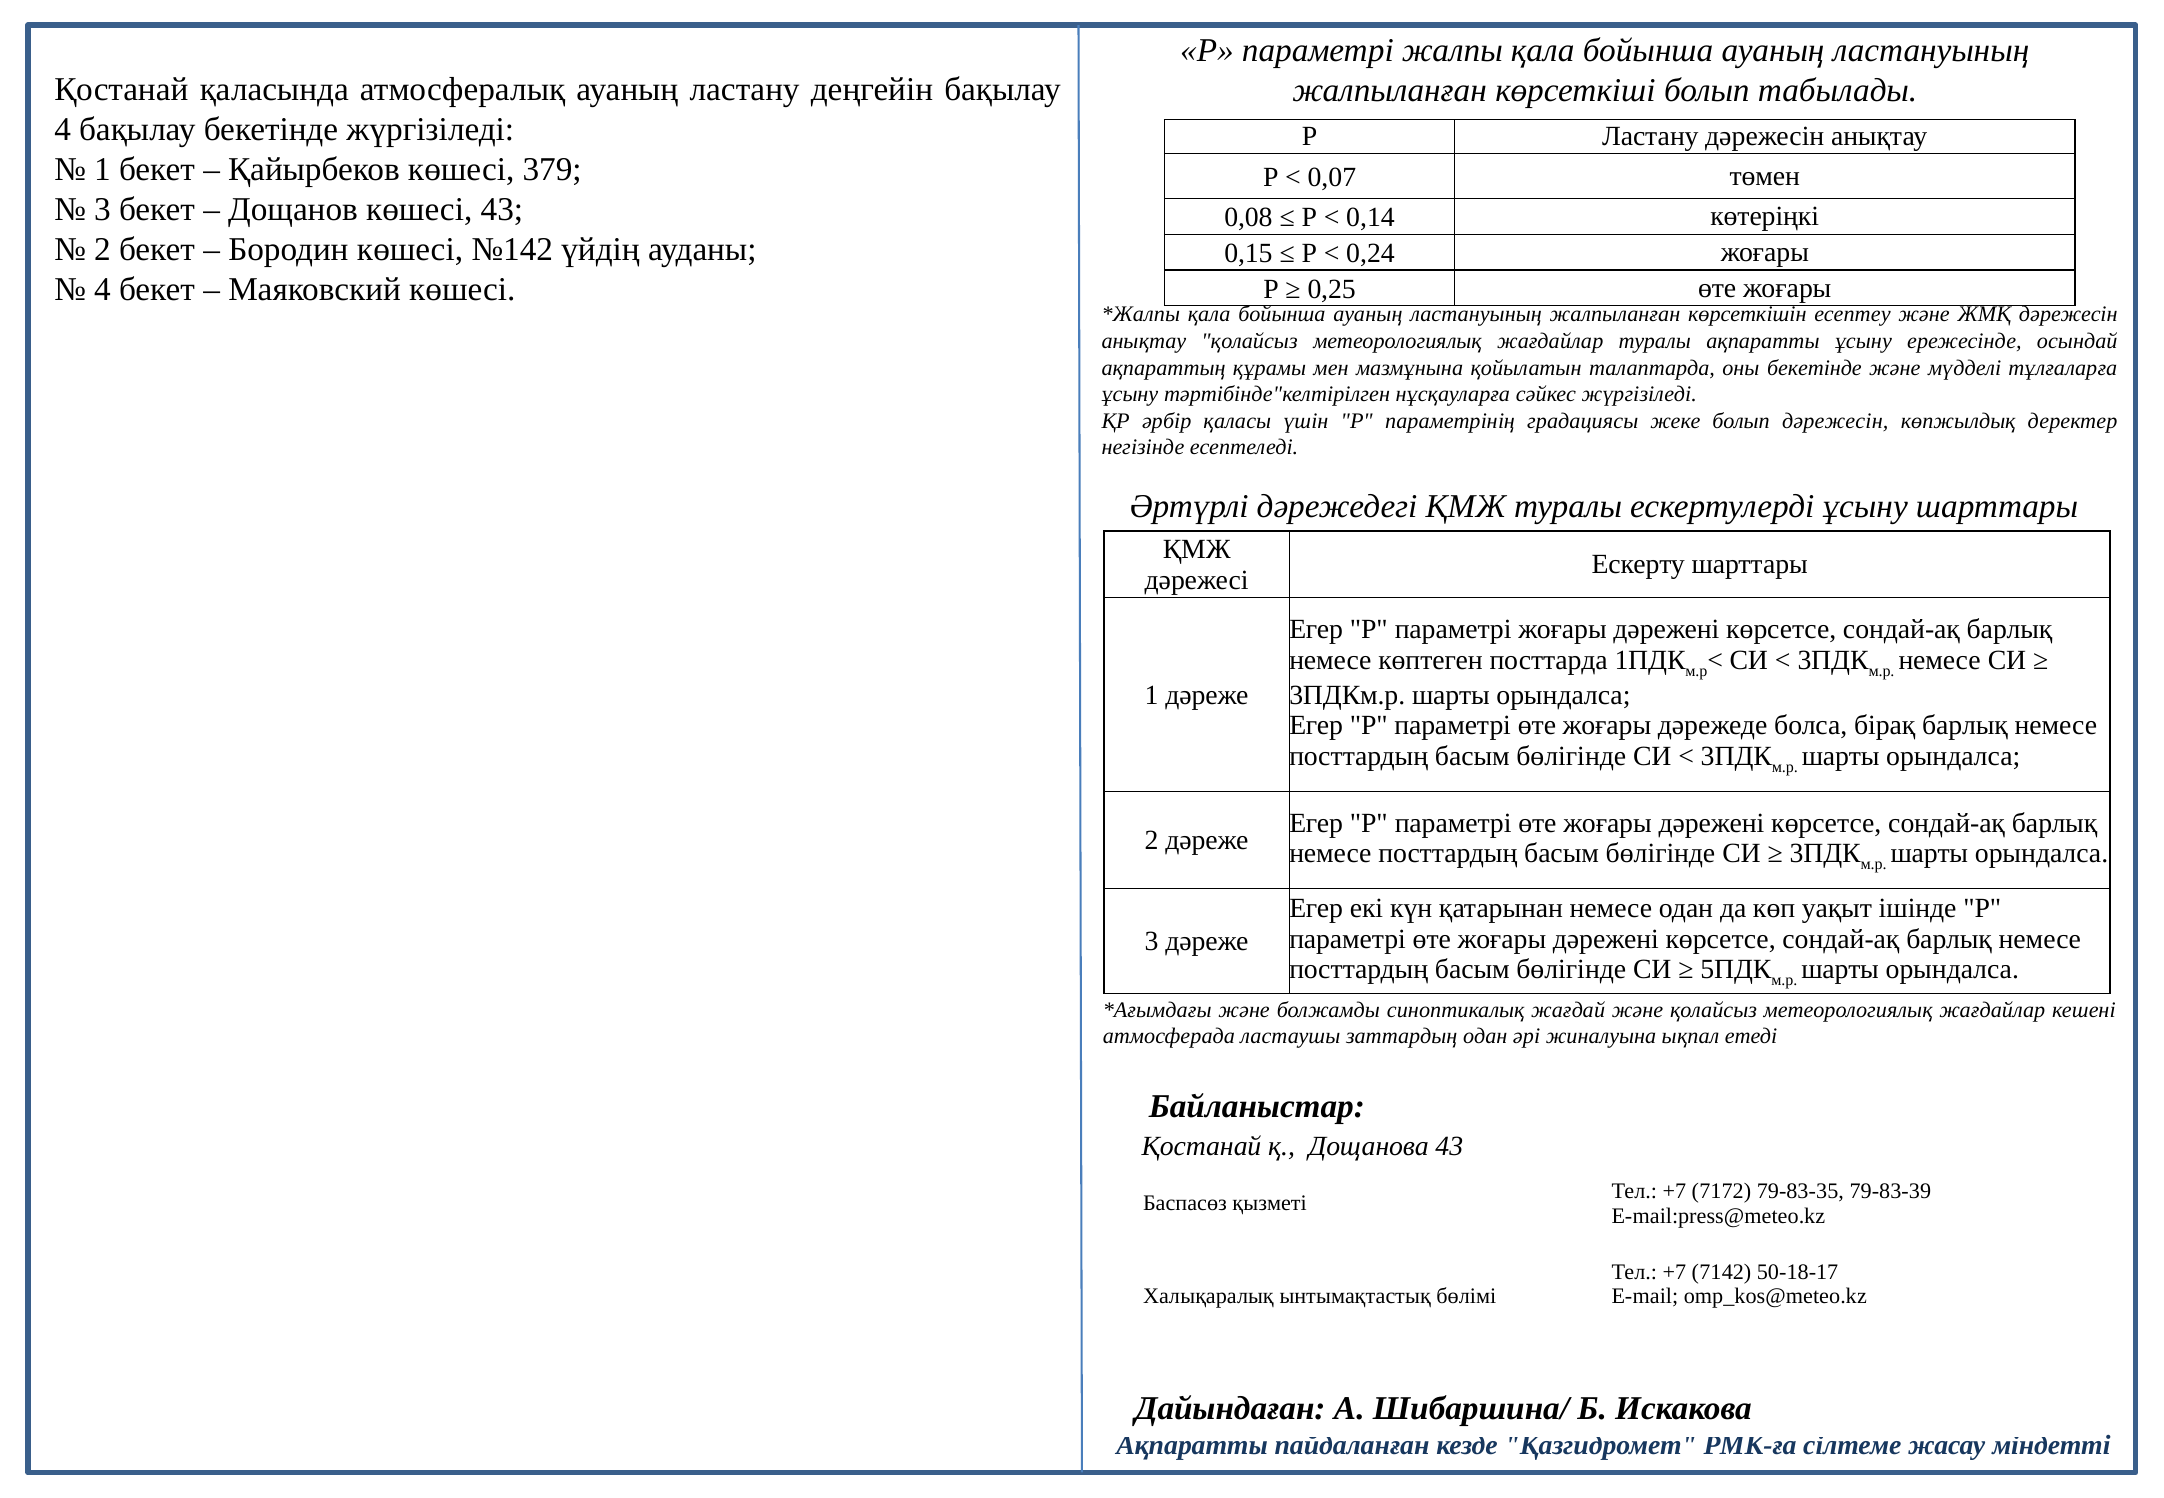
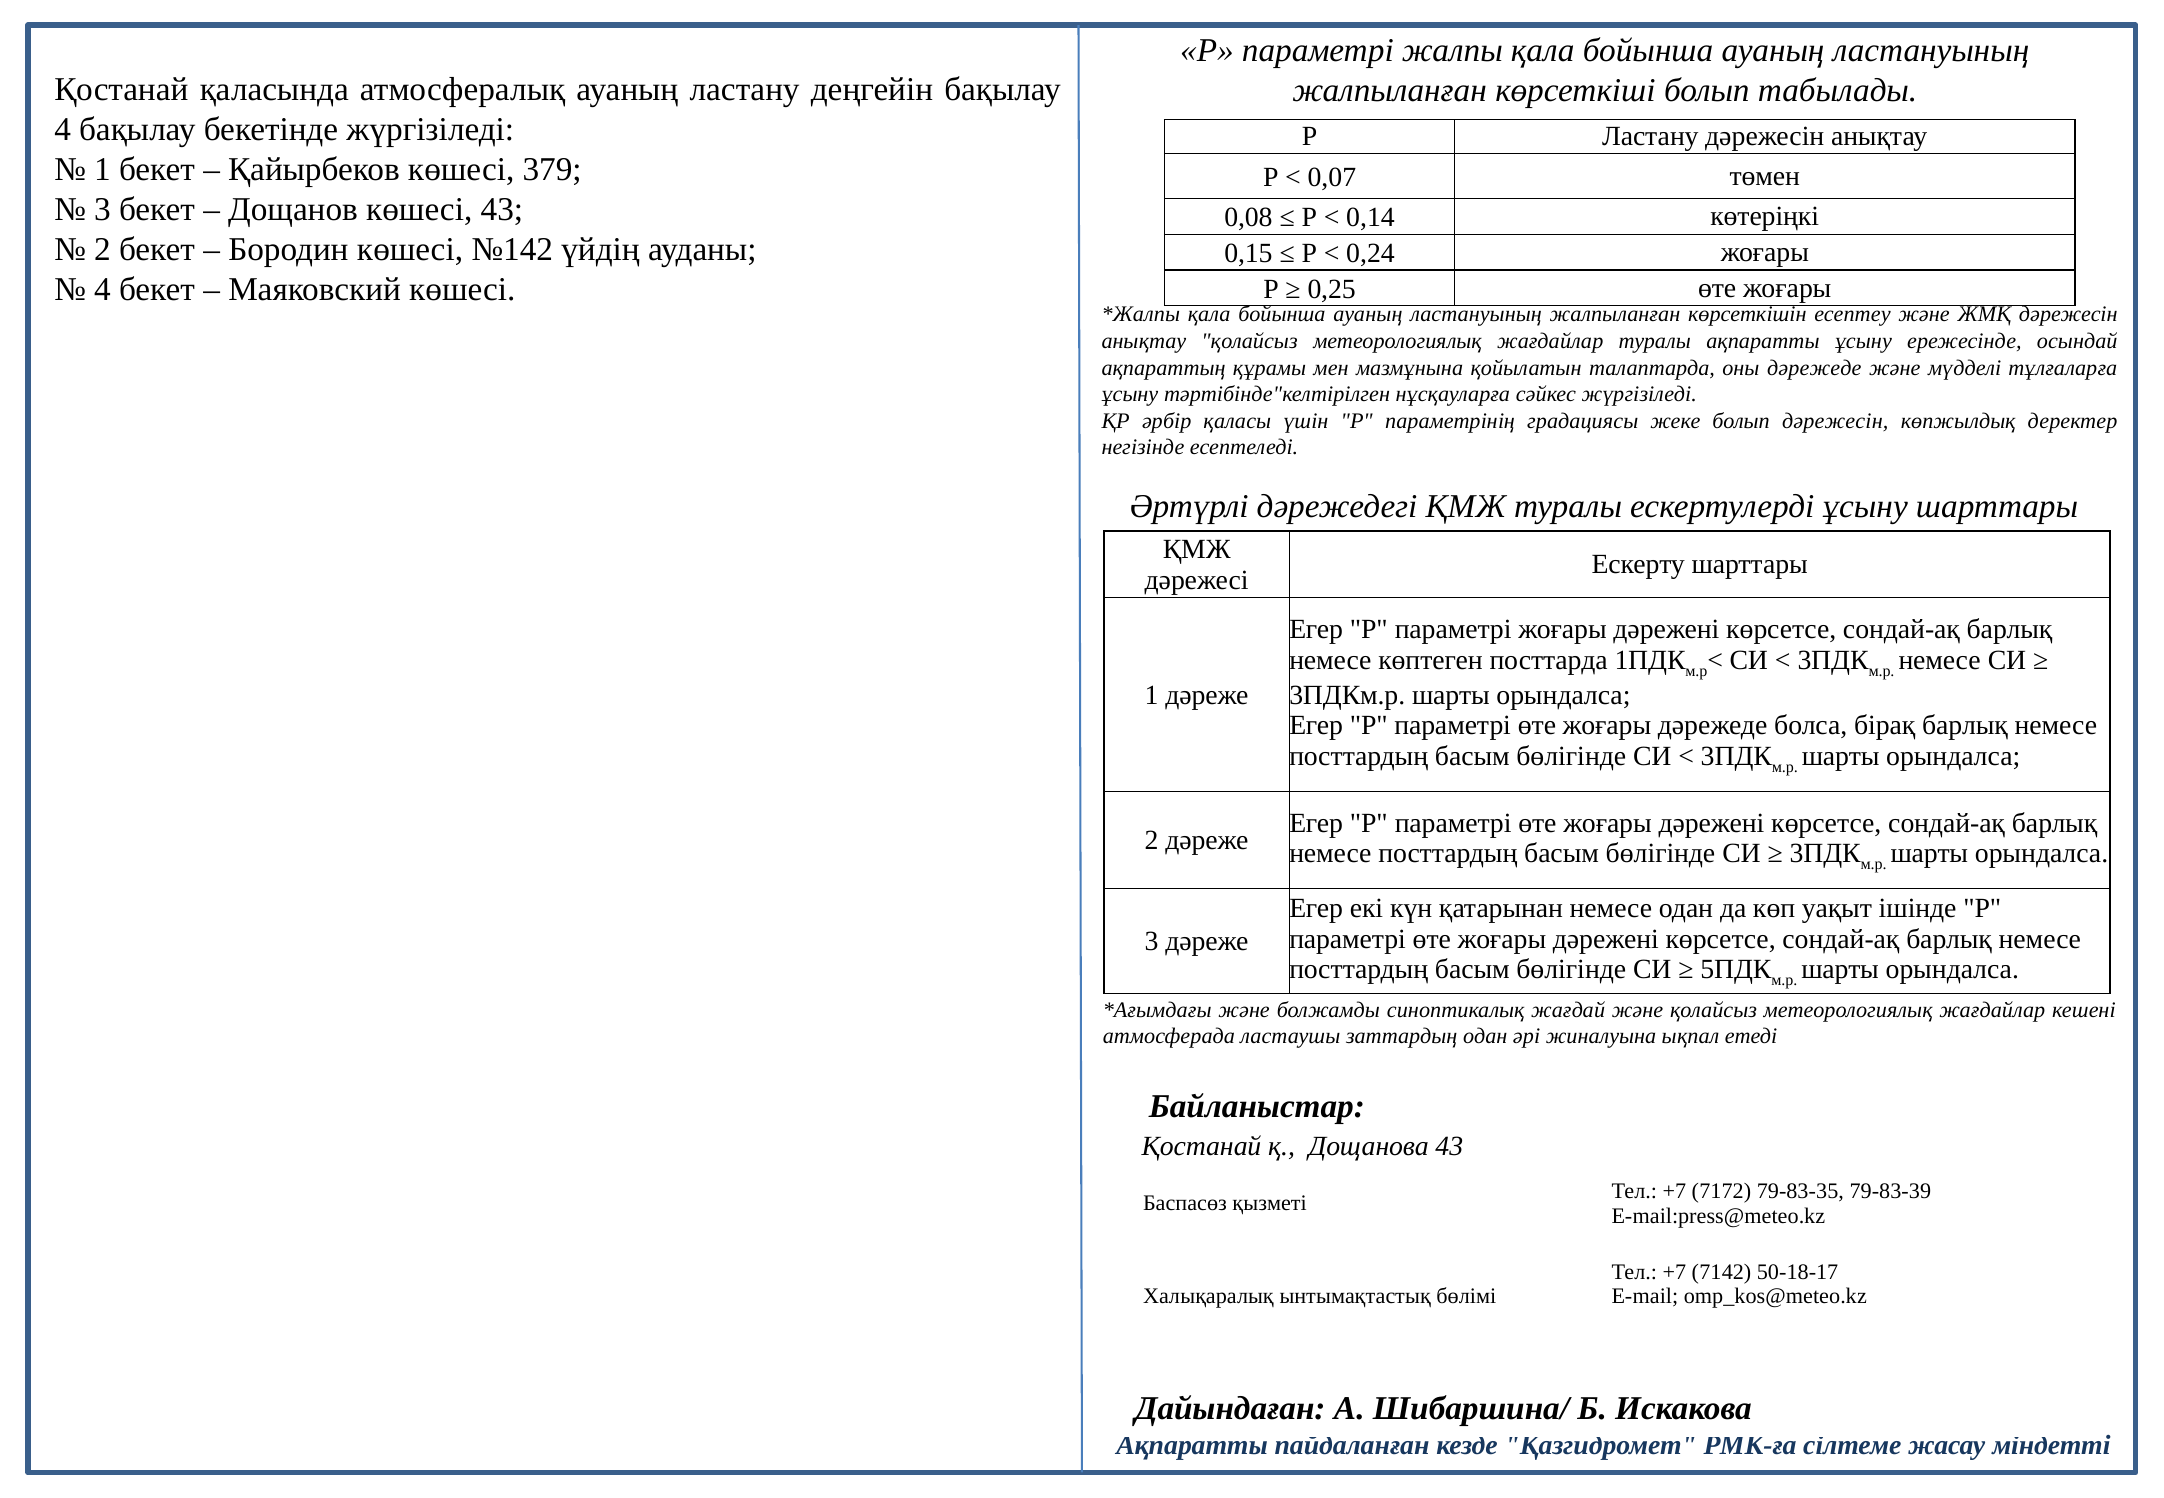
оны бекетінде: бекетінде -> дәрежеде
